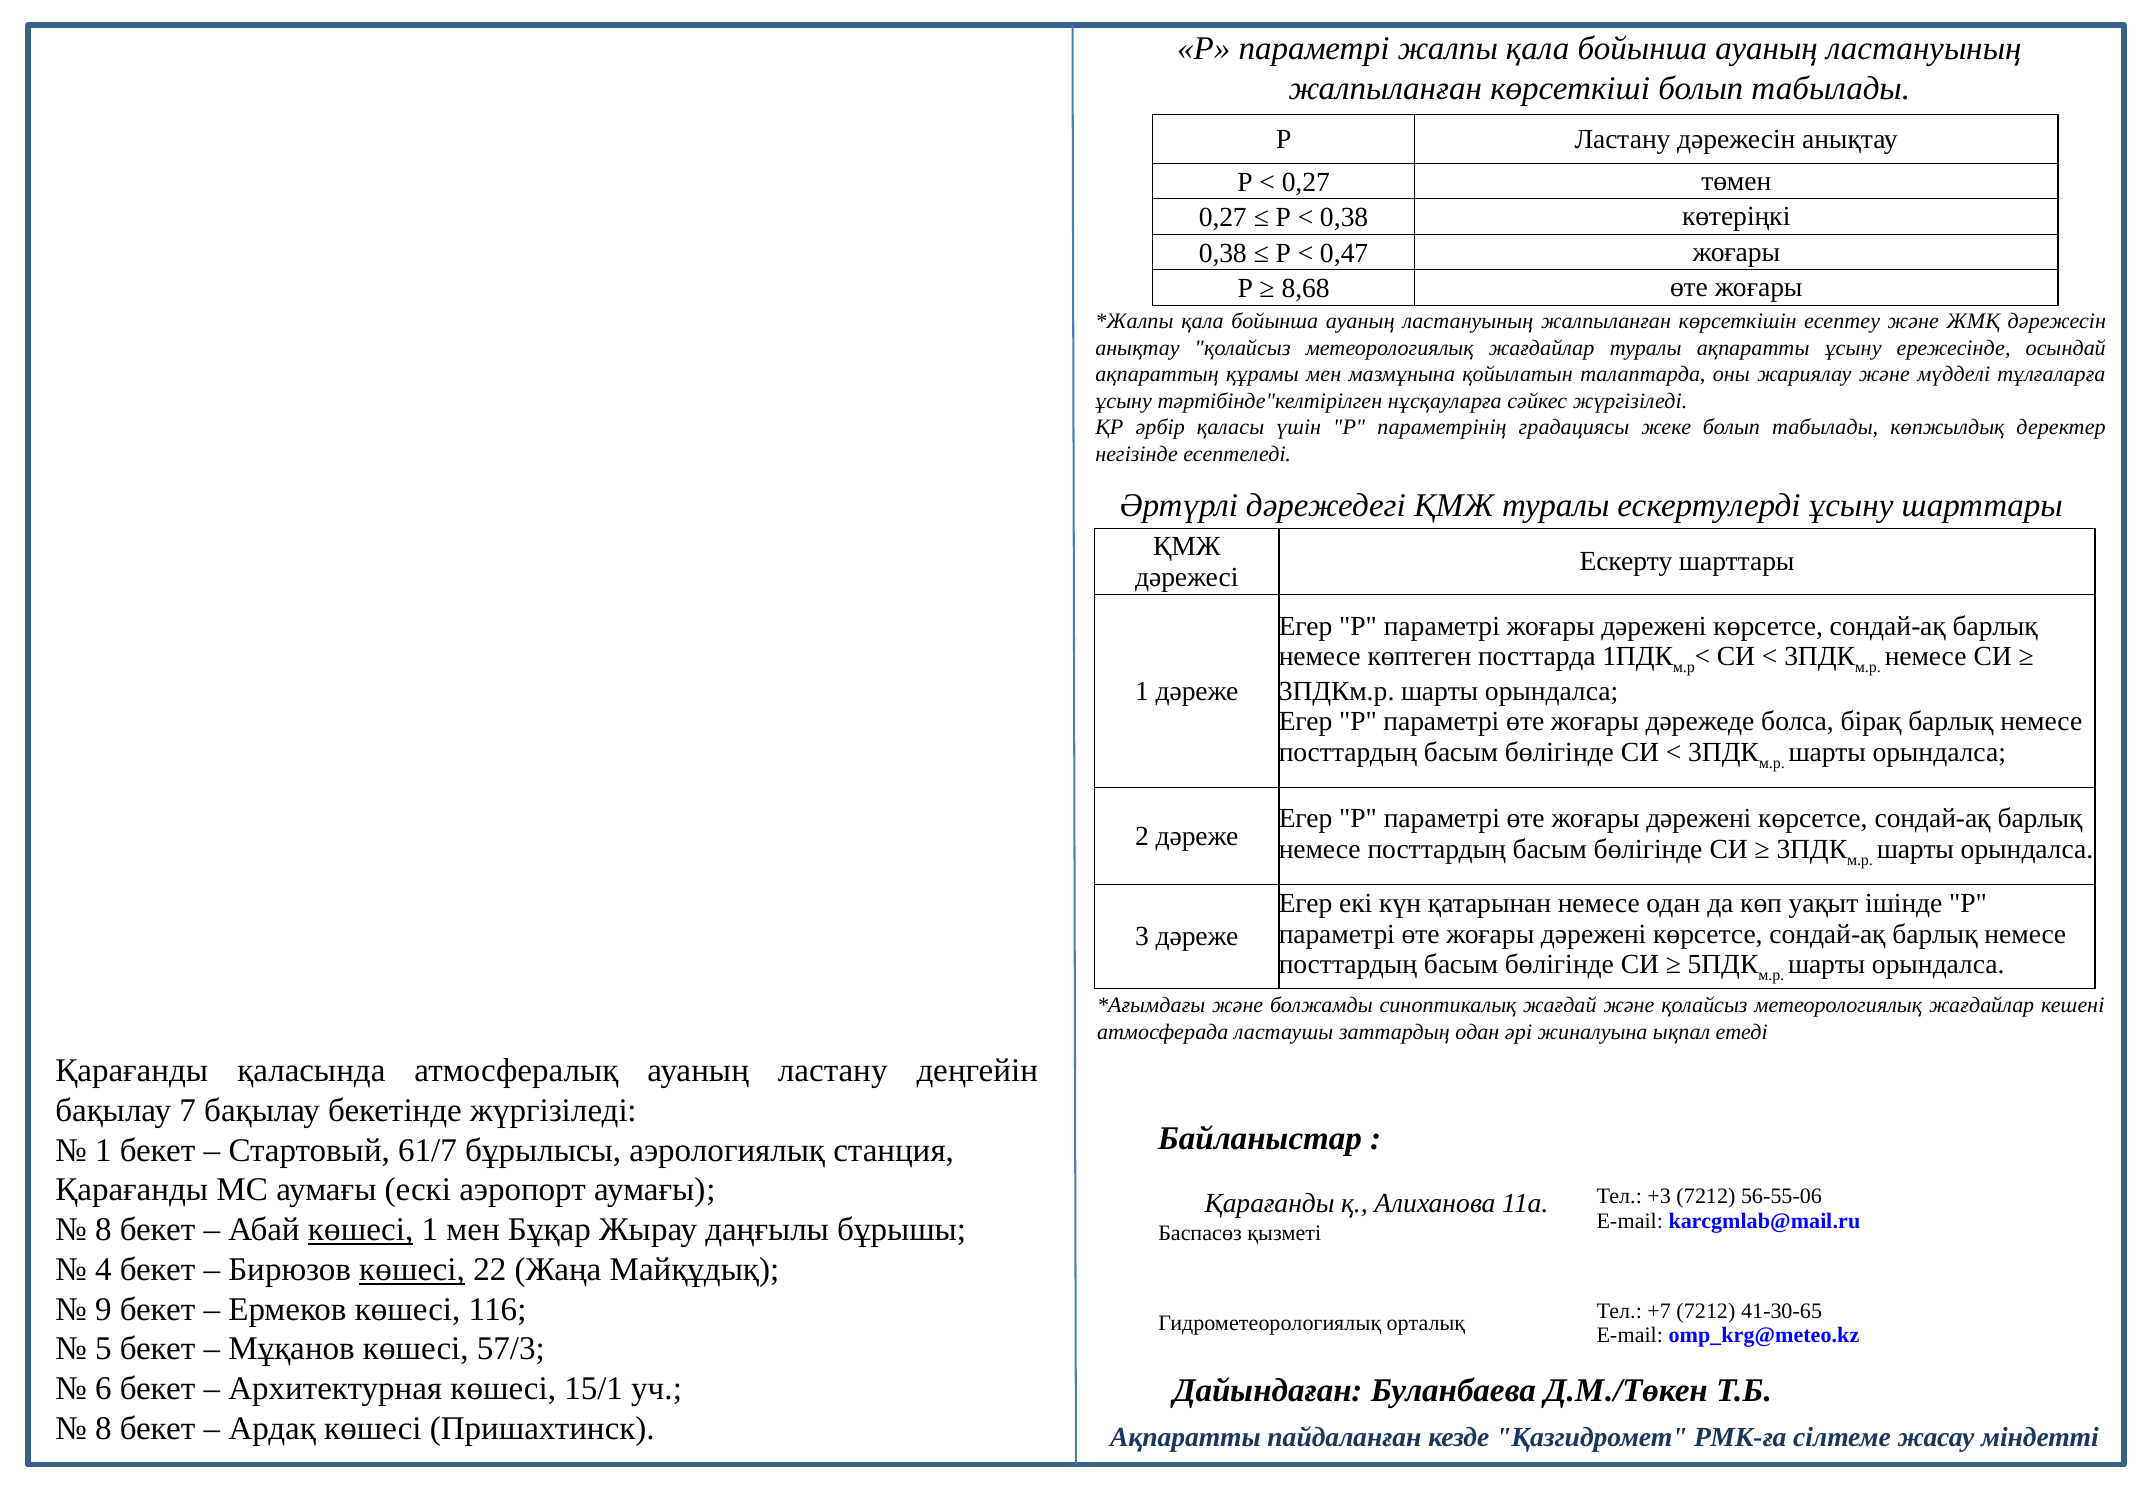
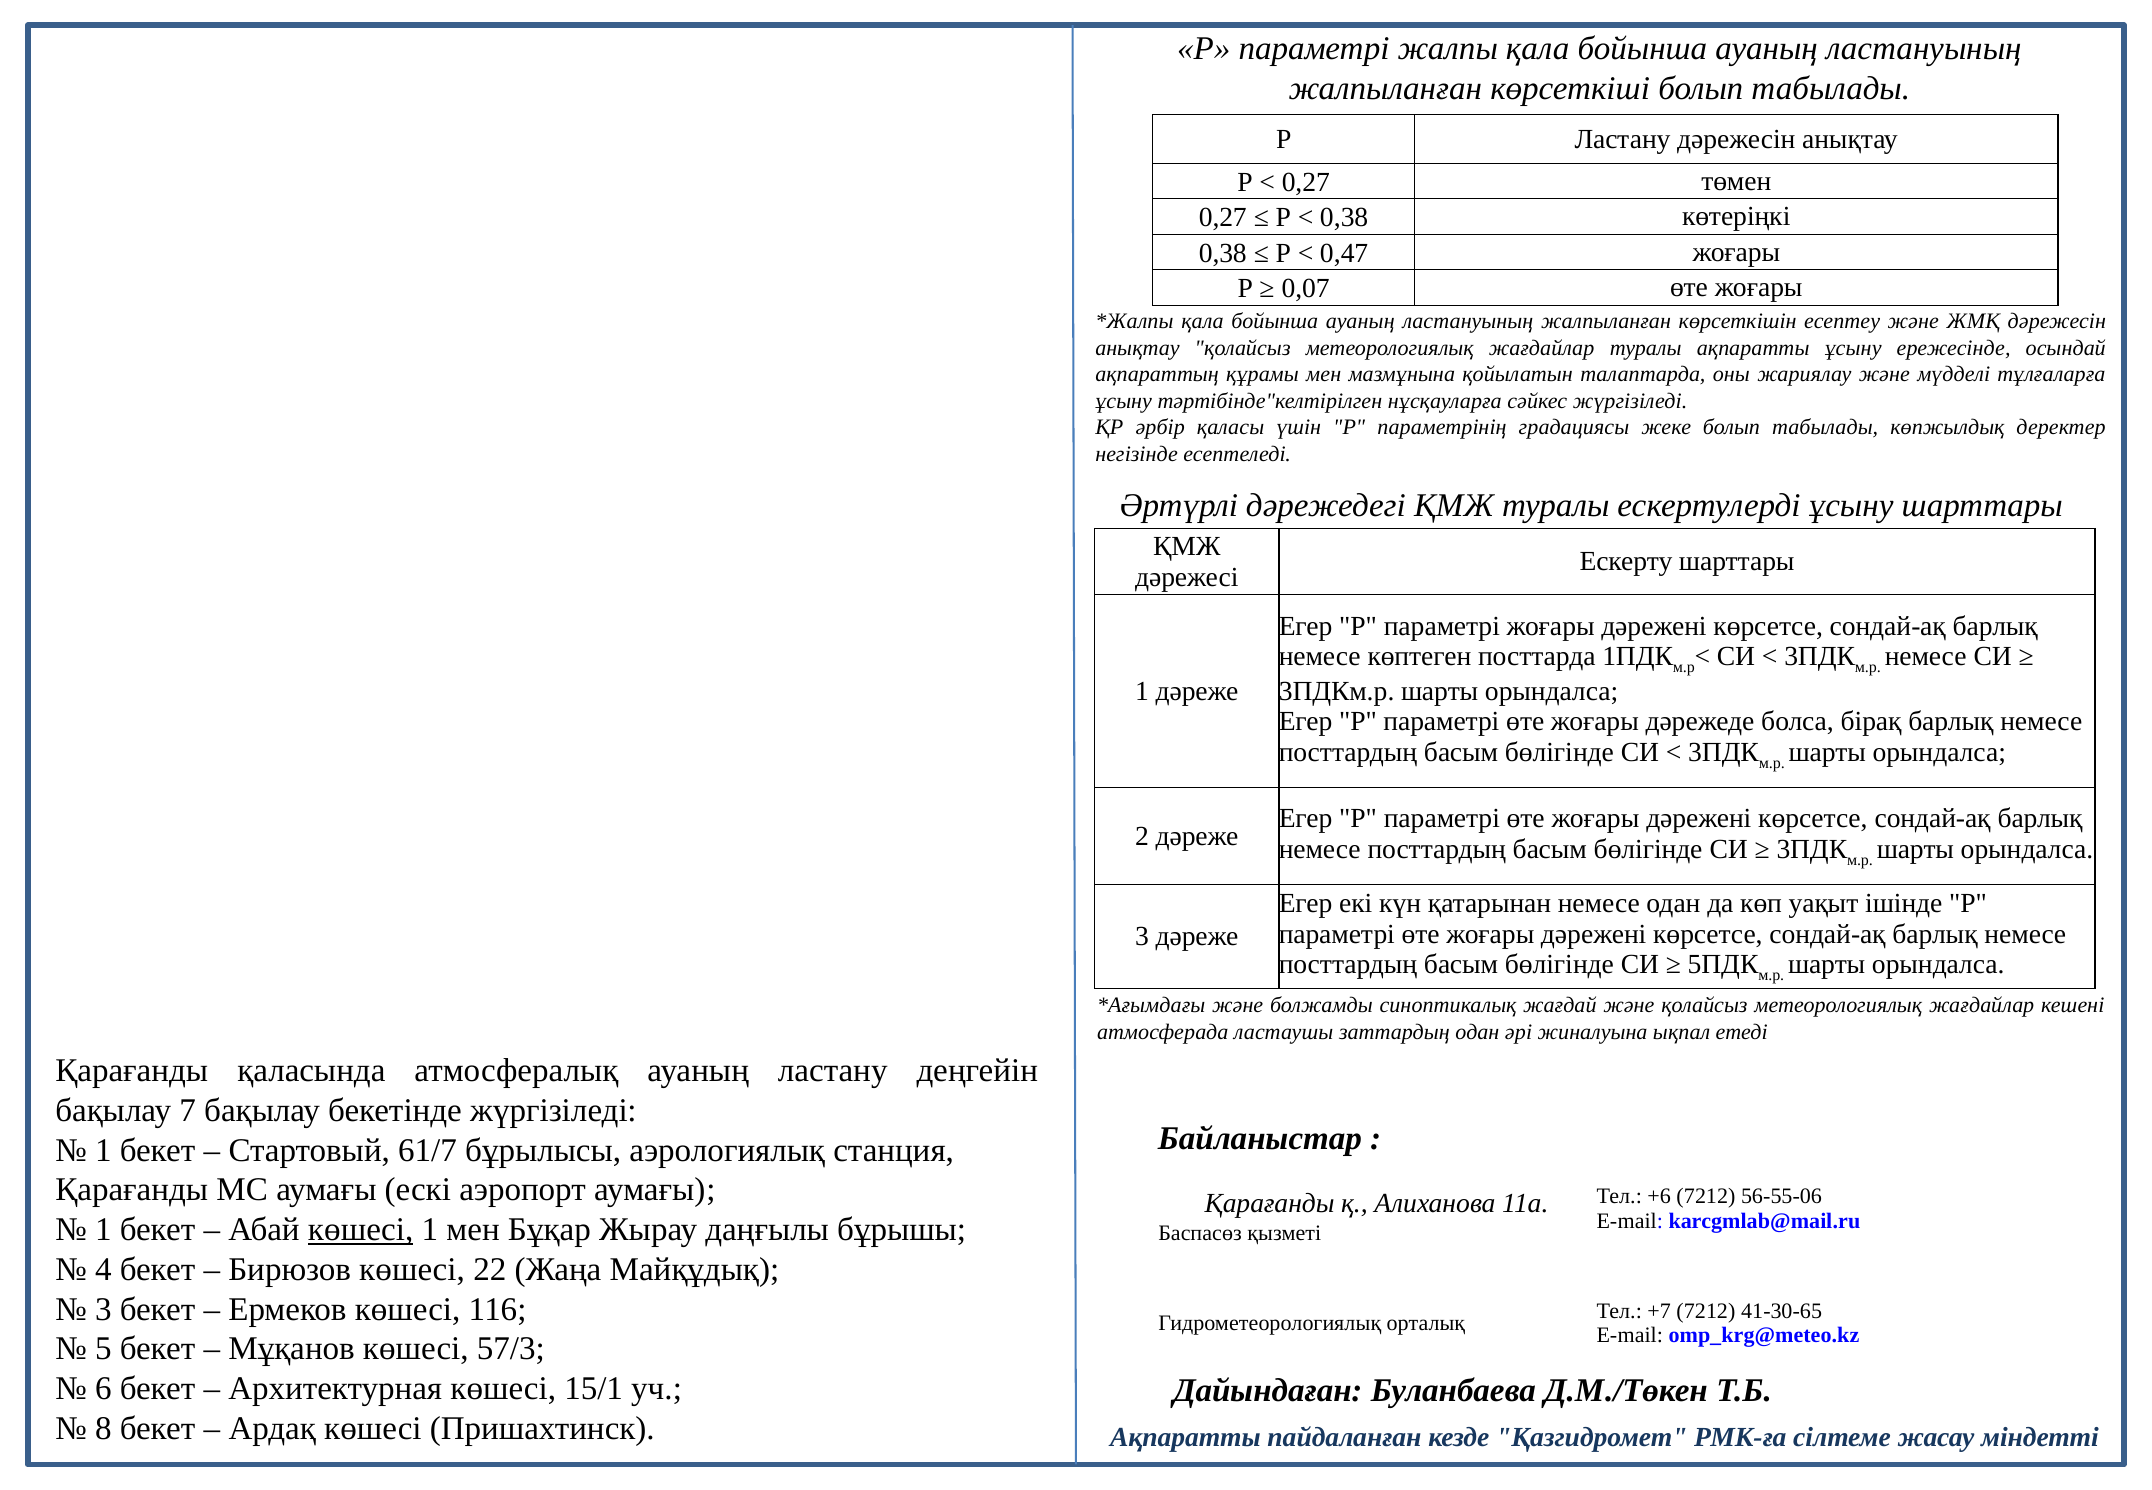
8,68: 8,68 -> 0,07
+3: +3 -> +6
8 at (103, 1230): 8 -> 1
көшесі at (412, 1269) underline: present -> none
9 at (103, 1309): 9 -> 3
